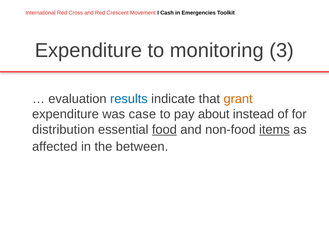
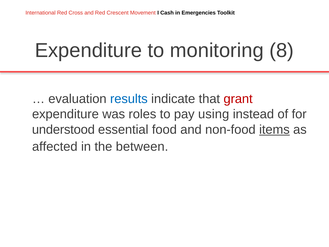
3: 3 -> 8
grant colour: orange -> red
case: case -> roles
about: about -> using
distribution: distribution -> understood
food underline: present -> none
